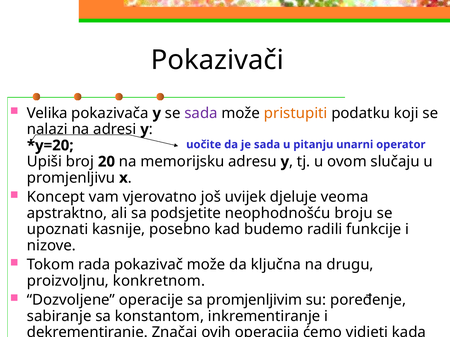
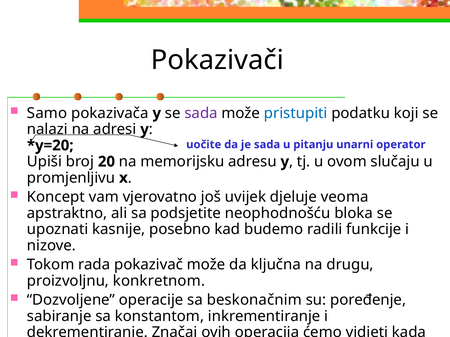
Velika: Velika -> Samo
pristupiti colour: orange -> blue
broju: broju -> bloka
promjenljivim: promjenljivim -> beskonačnim
